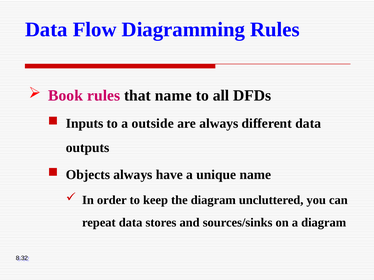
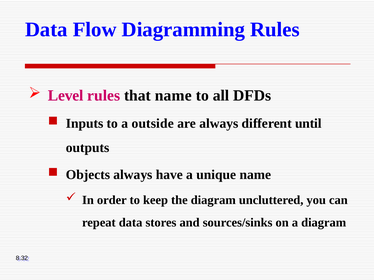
Book: Book -> Level
different data: data -> until
